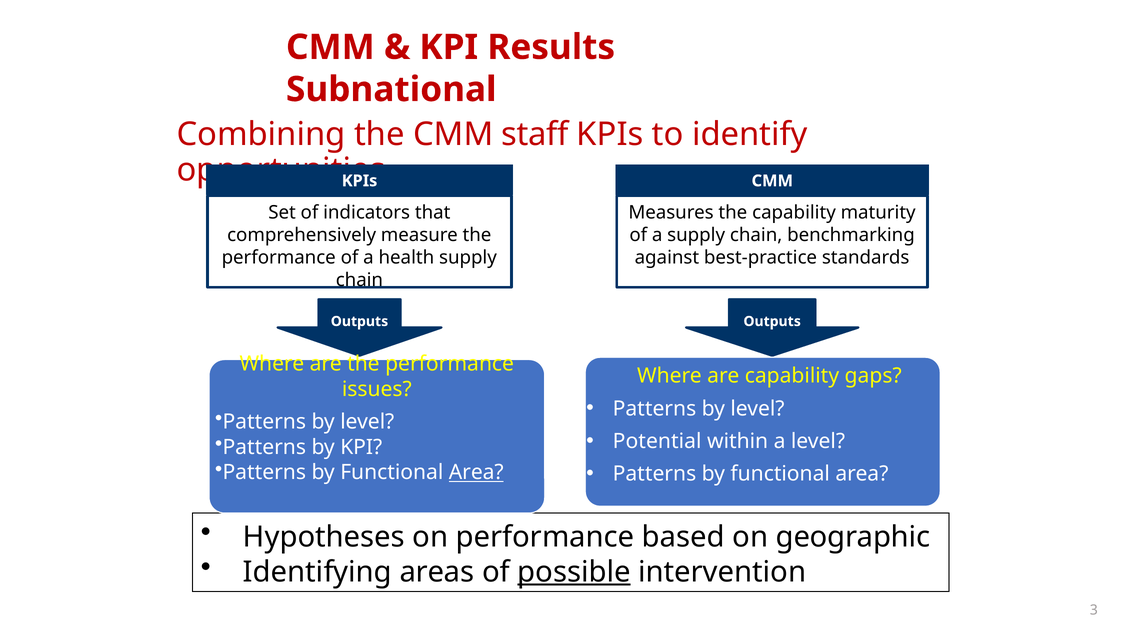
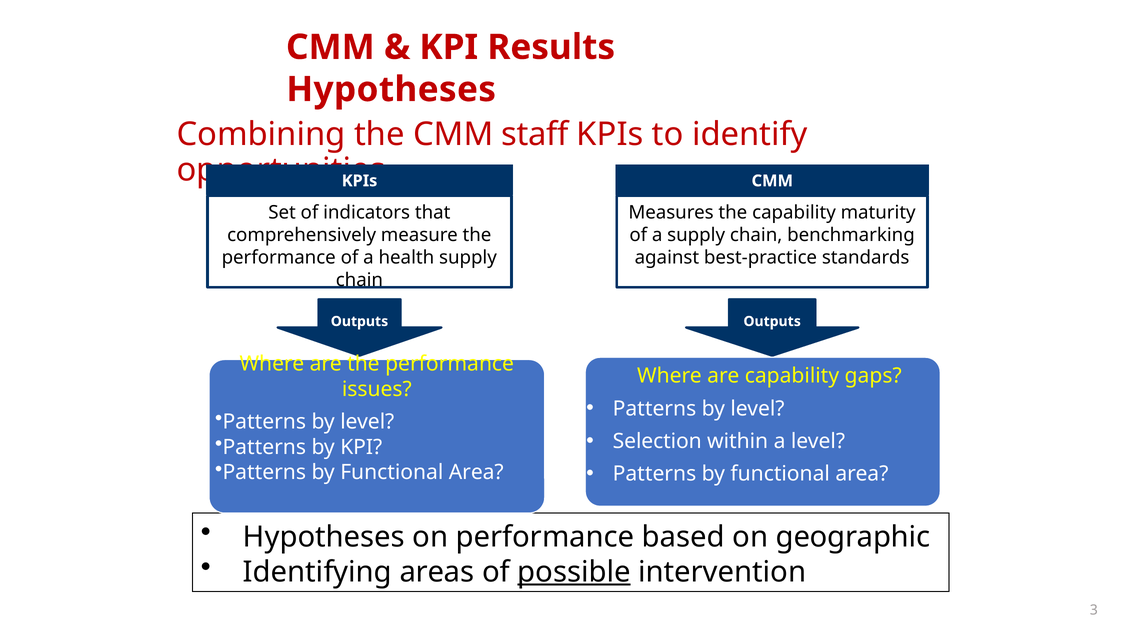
Subnational at (391, 89): Subnational -> Hypotheses
Potential: Potential -> Selection
Area at (476, 472) underline: present -> none
